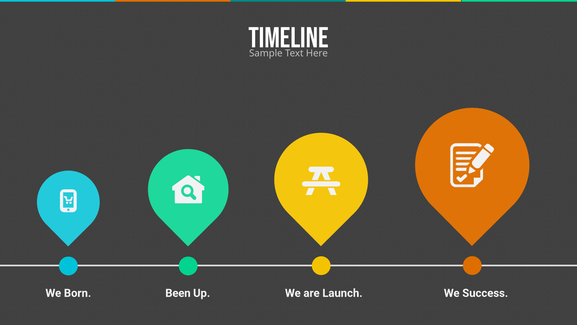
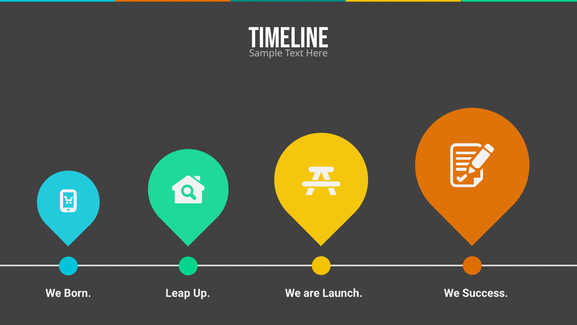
Been: Been -> Leap
